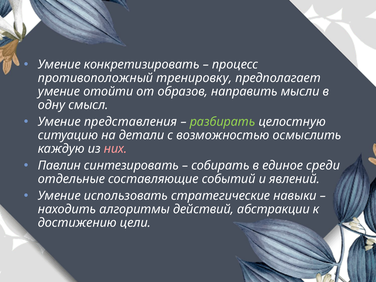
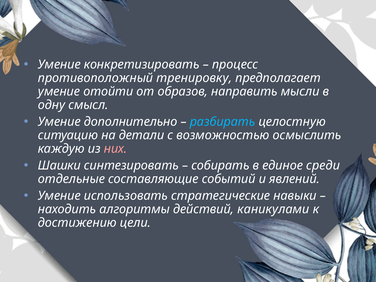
представления: представления -> дополнительно
разбирать colour: light green -> light blue
Павлин: Павлин -> Шашки
абстракции: абстракции -> каникулами
